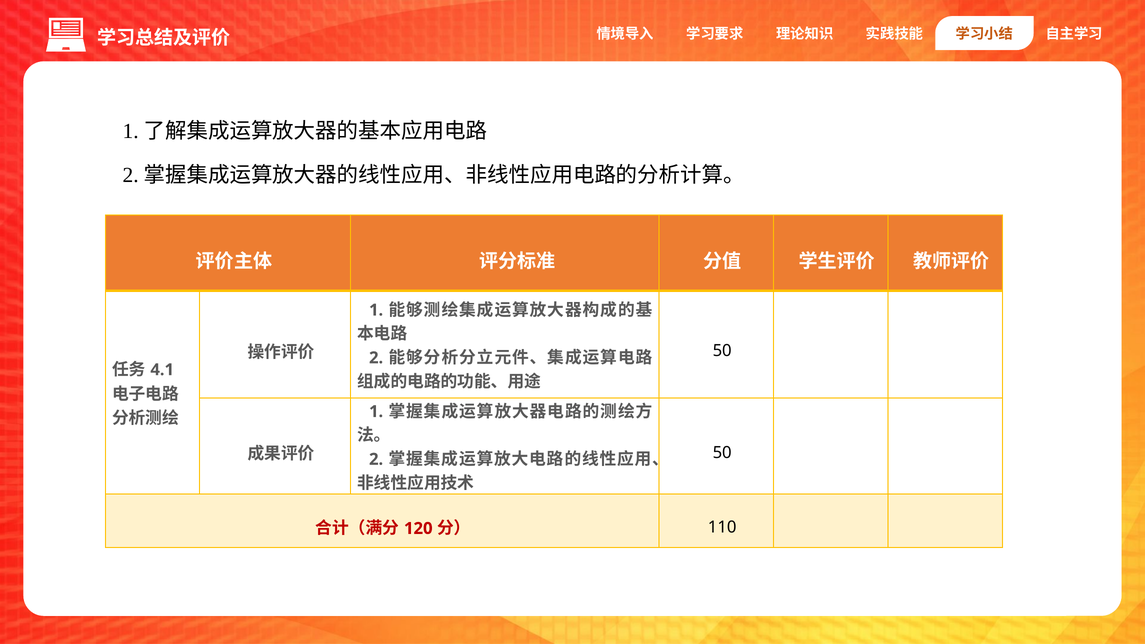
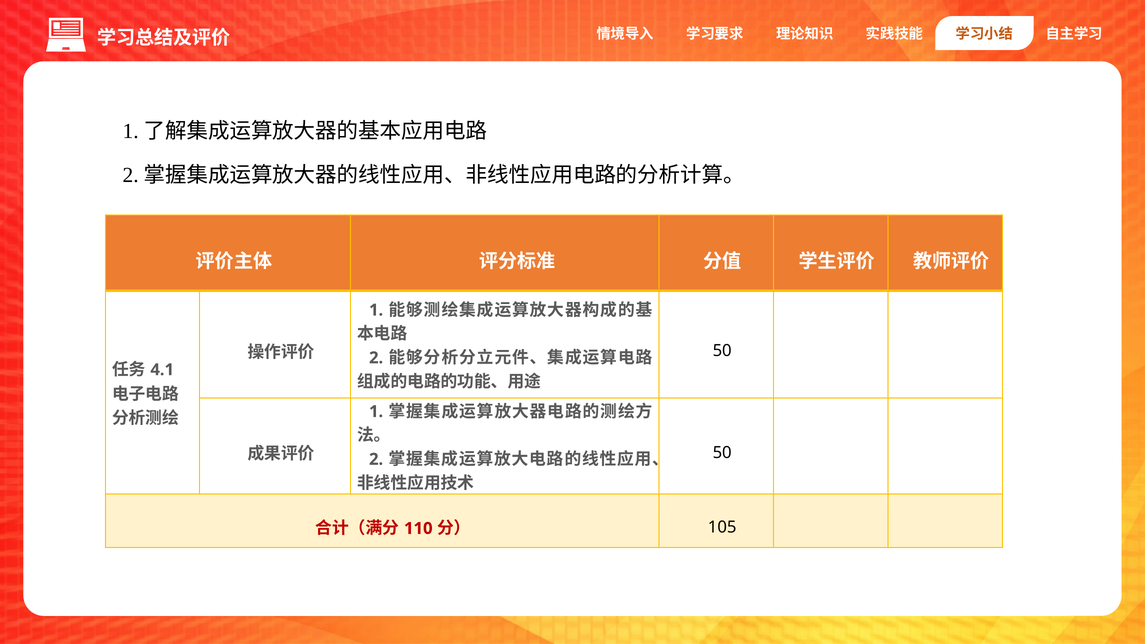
120: 120 -> 110
110: 110 -> 105
